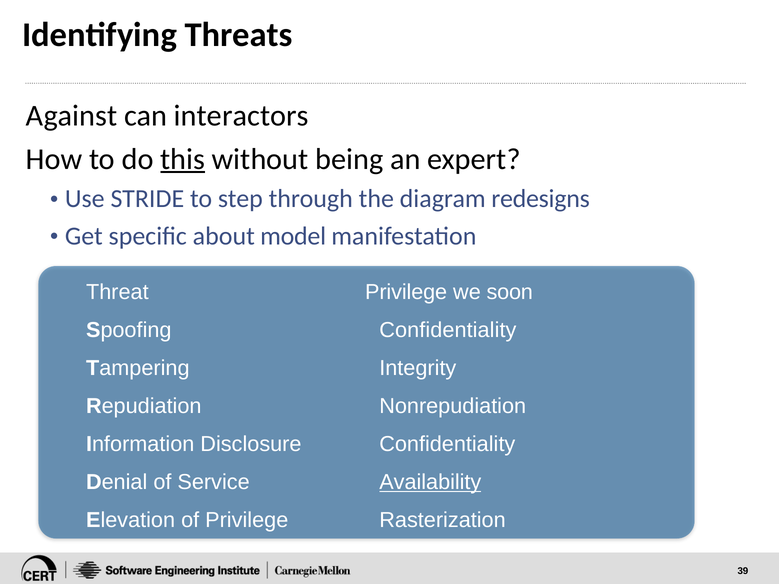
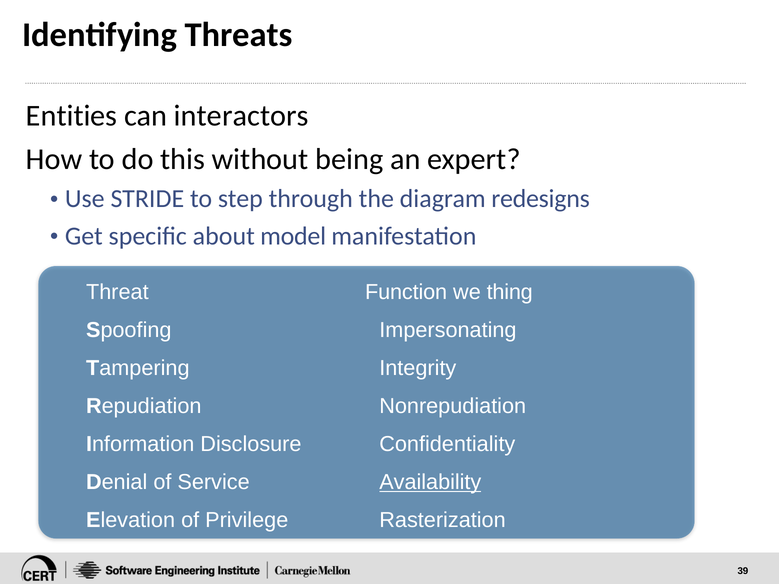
Against: Against -> Entities
this underline: present -> none
Threat Privilege: Privilege -> Function
soon: soon -> thing
Spoofing Confidentiality: Confidentiality -> Impersonating
